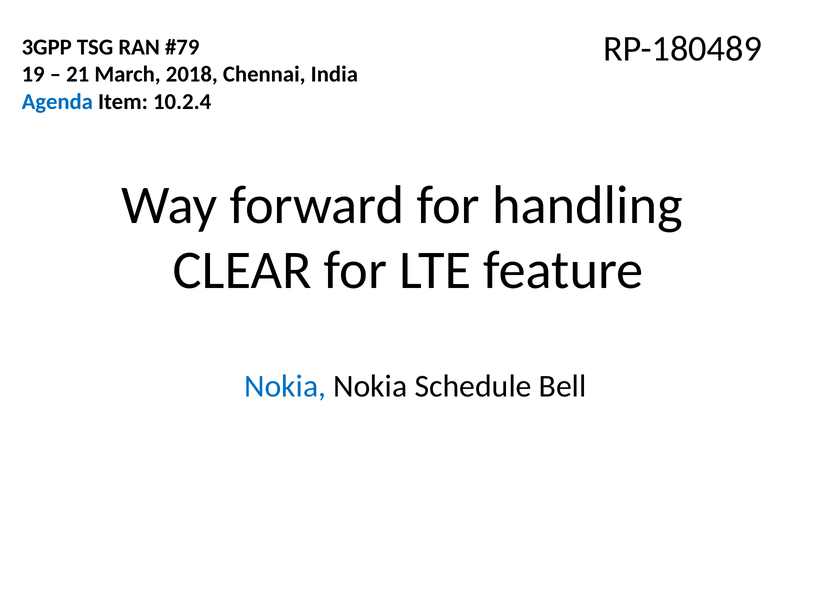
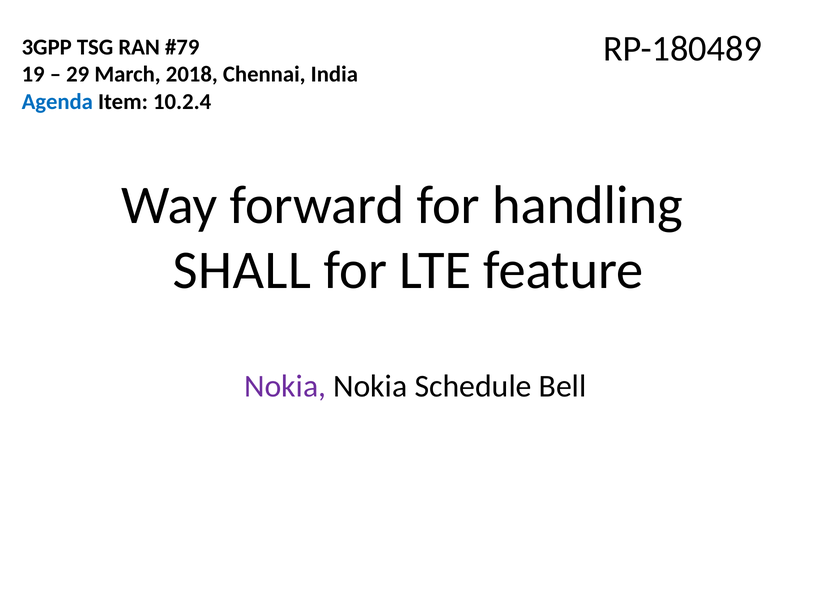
21: 21 -> 29
CLEAR: CLEAR -> SHALL
Nokia at (285, 386) colour: blue -> purple
